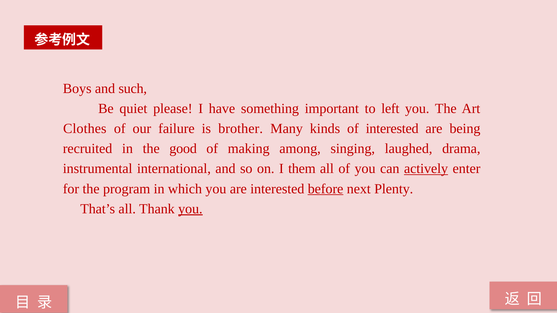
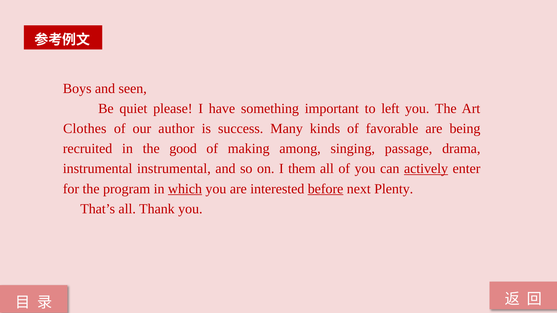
such: such -> seen
failure: failure -> author
brother: brother -> success
of interested: interested -> favorable
laughed: laughed -> passage
instrumental international: international -> instrumental
which underline: none -> present
you at (190, 209) underline: present -> none
